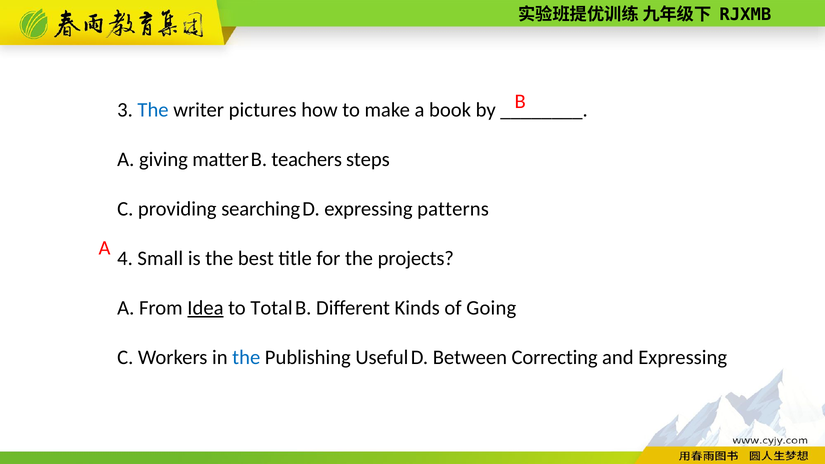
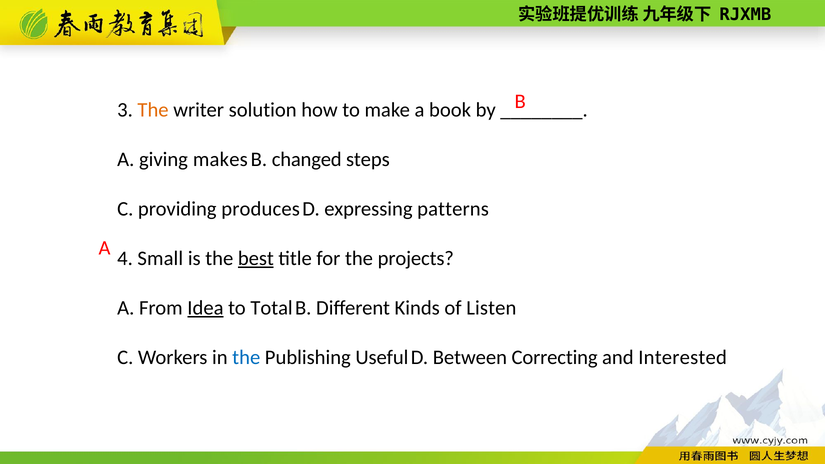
The at (153, 110) colour: blue -> orange
pictures: pictures -> solution
matter: matter -> makes
teachers: teachers -> changed
searching: searching -> produces
best underline: none -> present
Going: Going -> Listen
and Expressing: Expressing -> Interested
